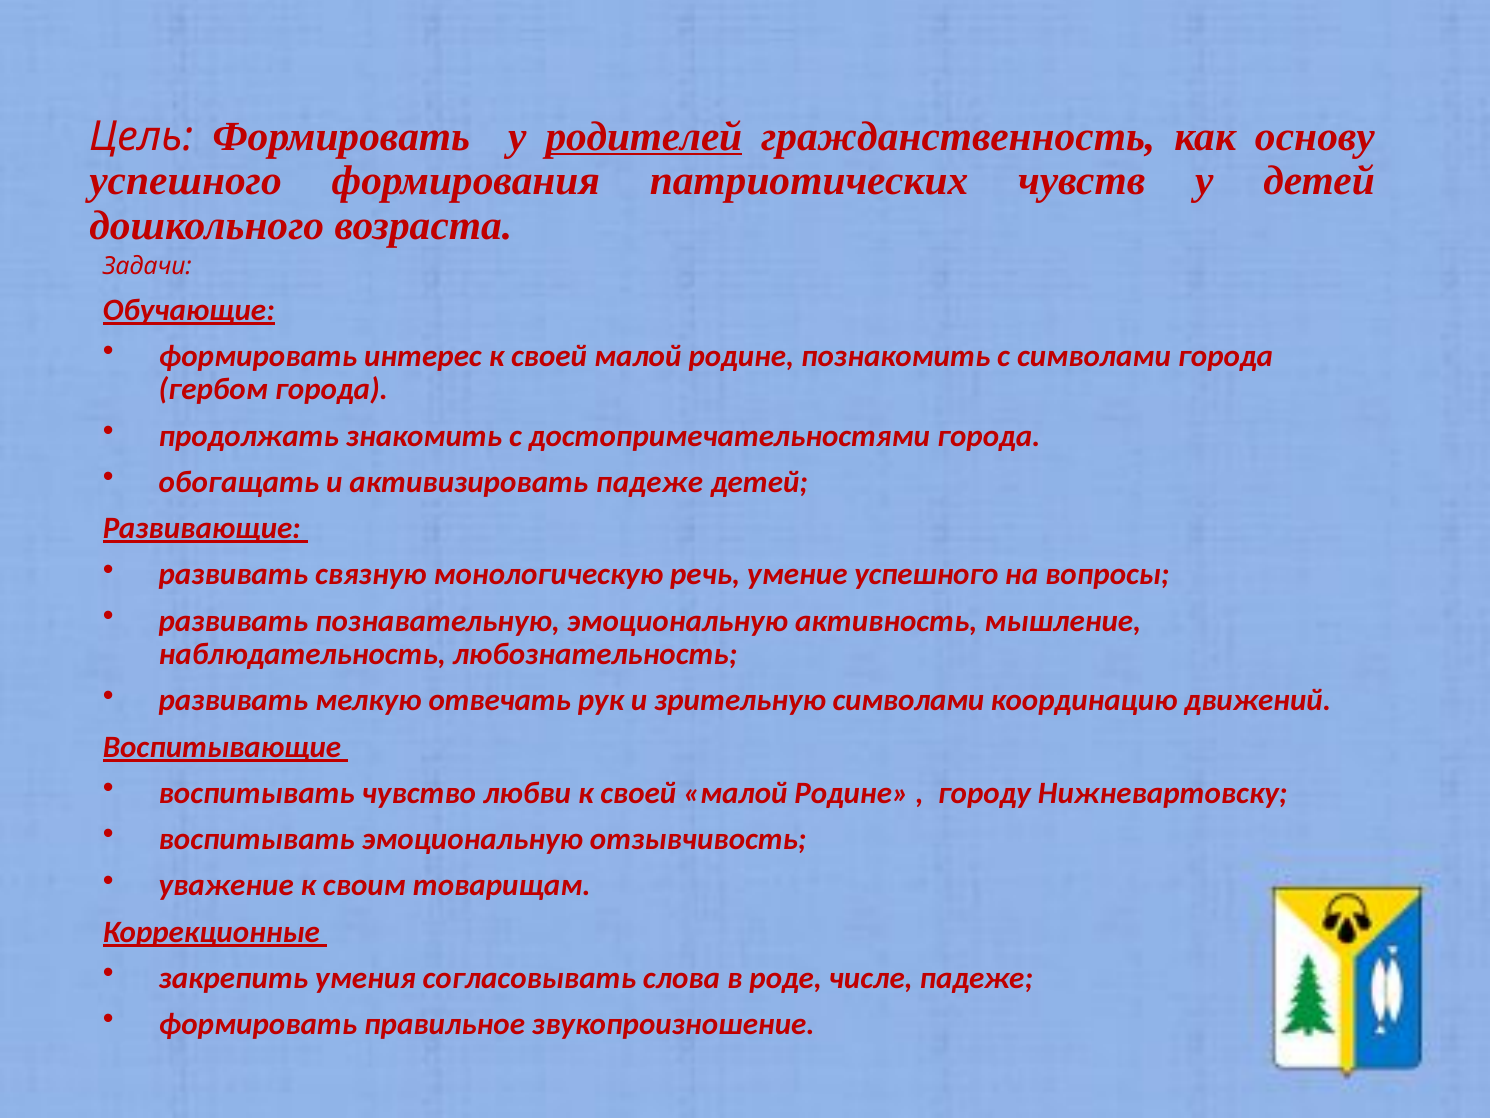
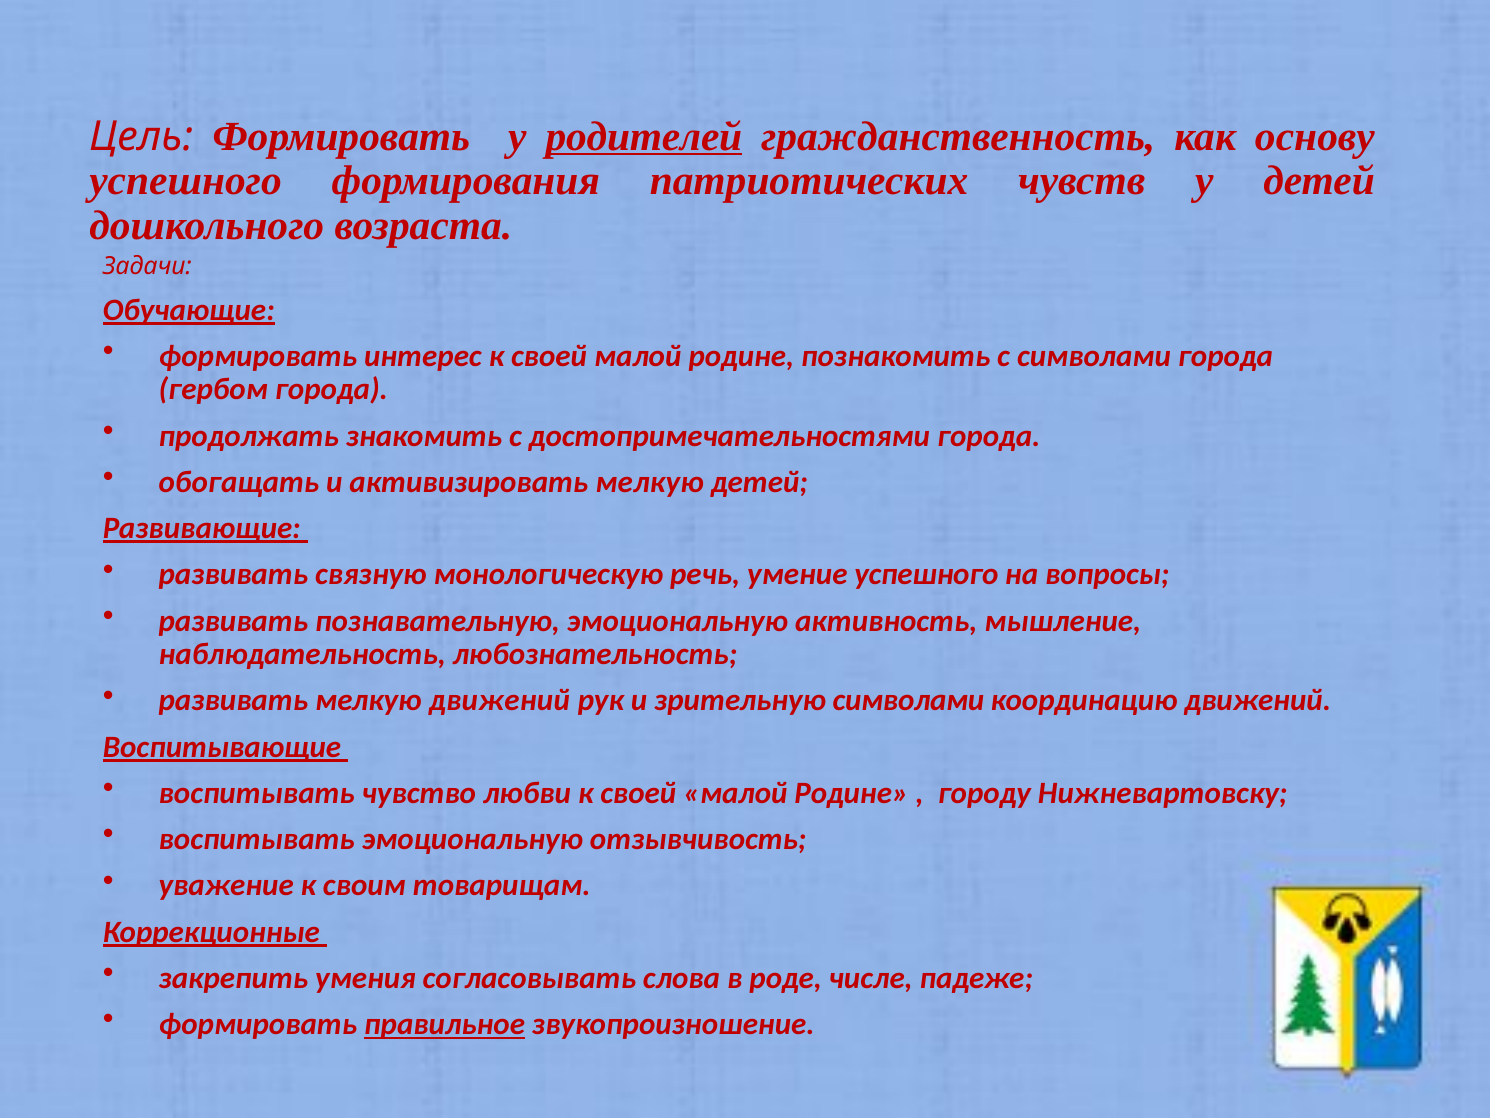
активизировать падеже: падеже -> мелкую
мелкую отвечать: отвечать -> движений
правильное underline: none -> present
